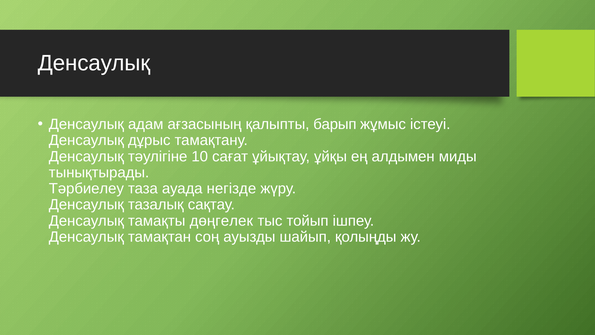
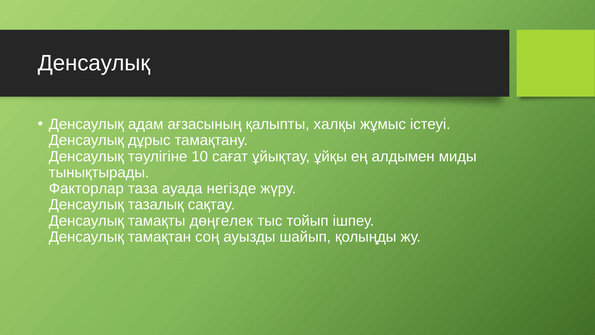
барып: барып -> халқы
Тәрбиелеу: Тәрбиелеу -> Факторлар
